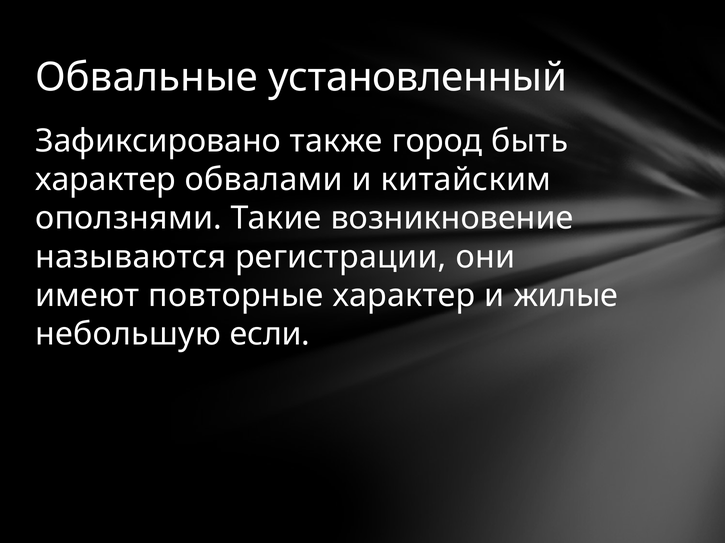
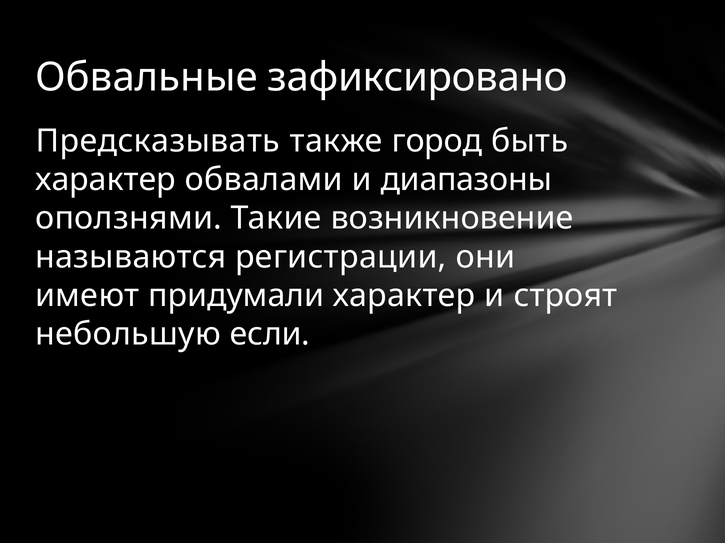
установленный: установленный -> зафиксировано
Зафиксировано: Зафиксировано -> Предсказывать
китайским: китайским -> диапазоны
повторные: повторные -> придумали
жилые: жилые -> строят
